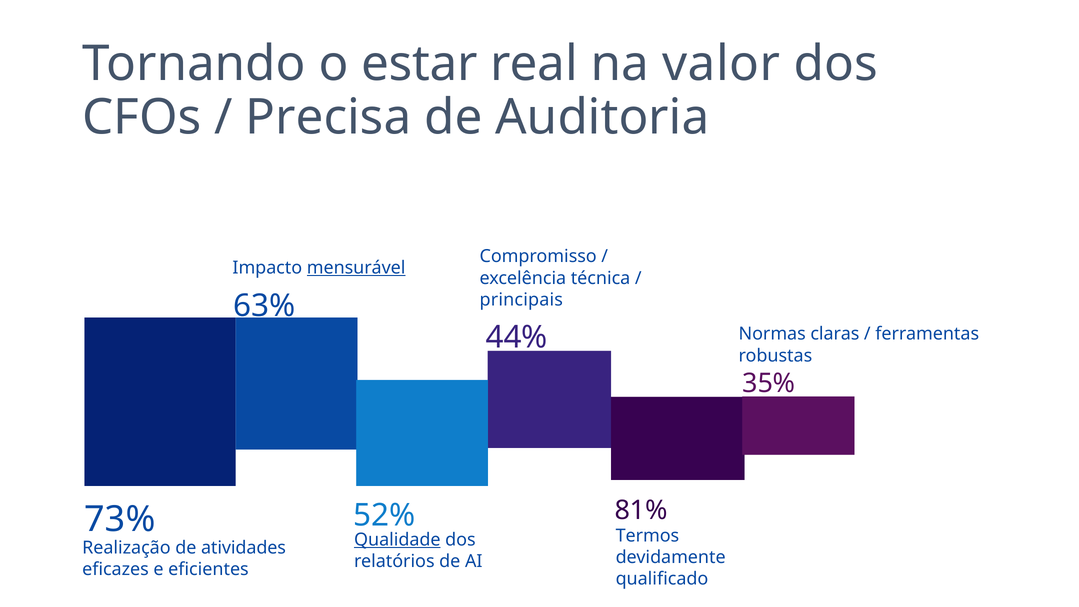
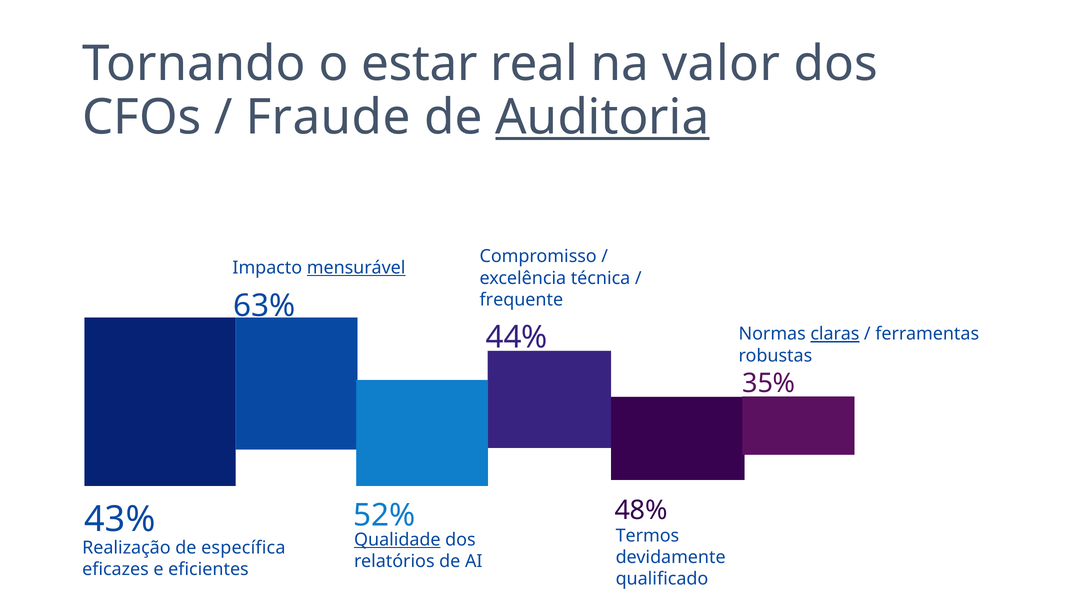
Precisa: Precisa -> Fraude
Auditoria underline: none -> present
principais: principais -> frequente
claras underline: none -> present
73%: 73% -> 43%
81%: 81% -> 48%
atividades: atividades -> específica
